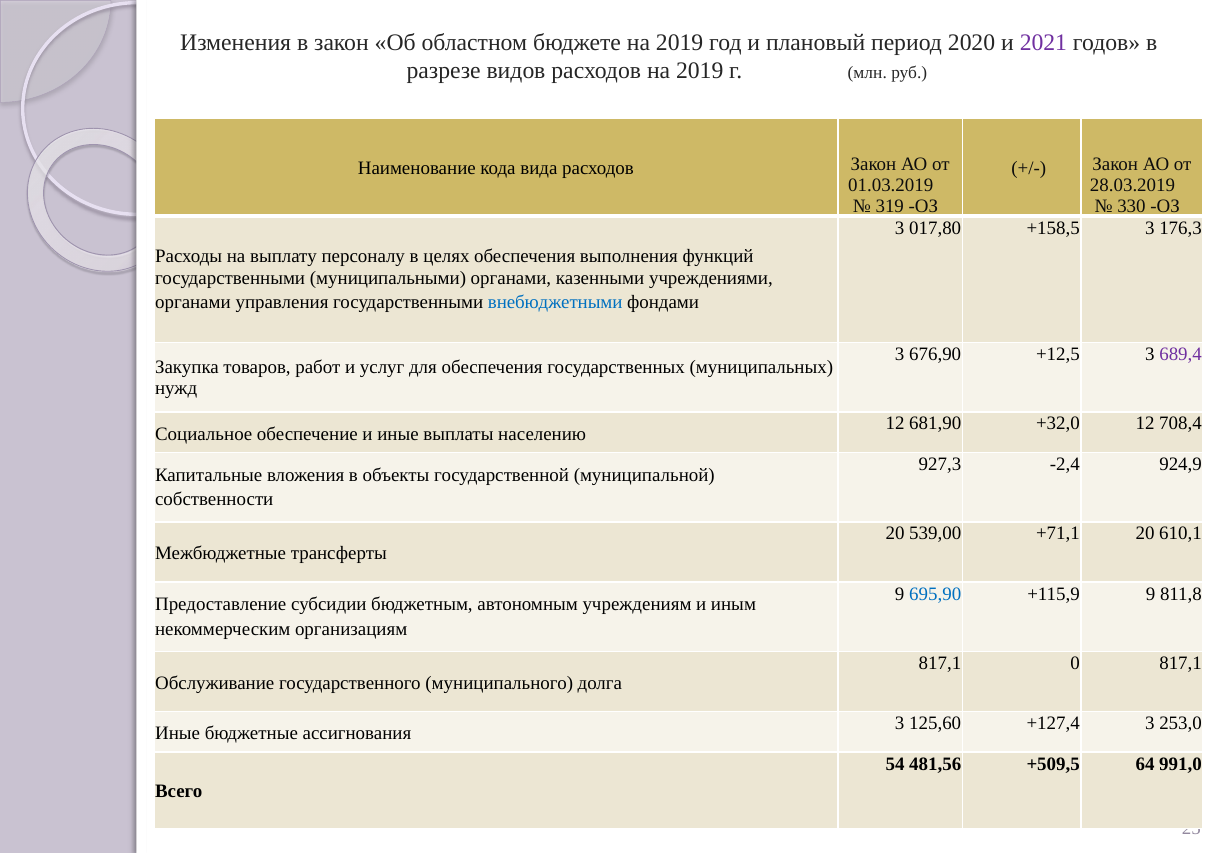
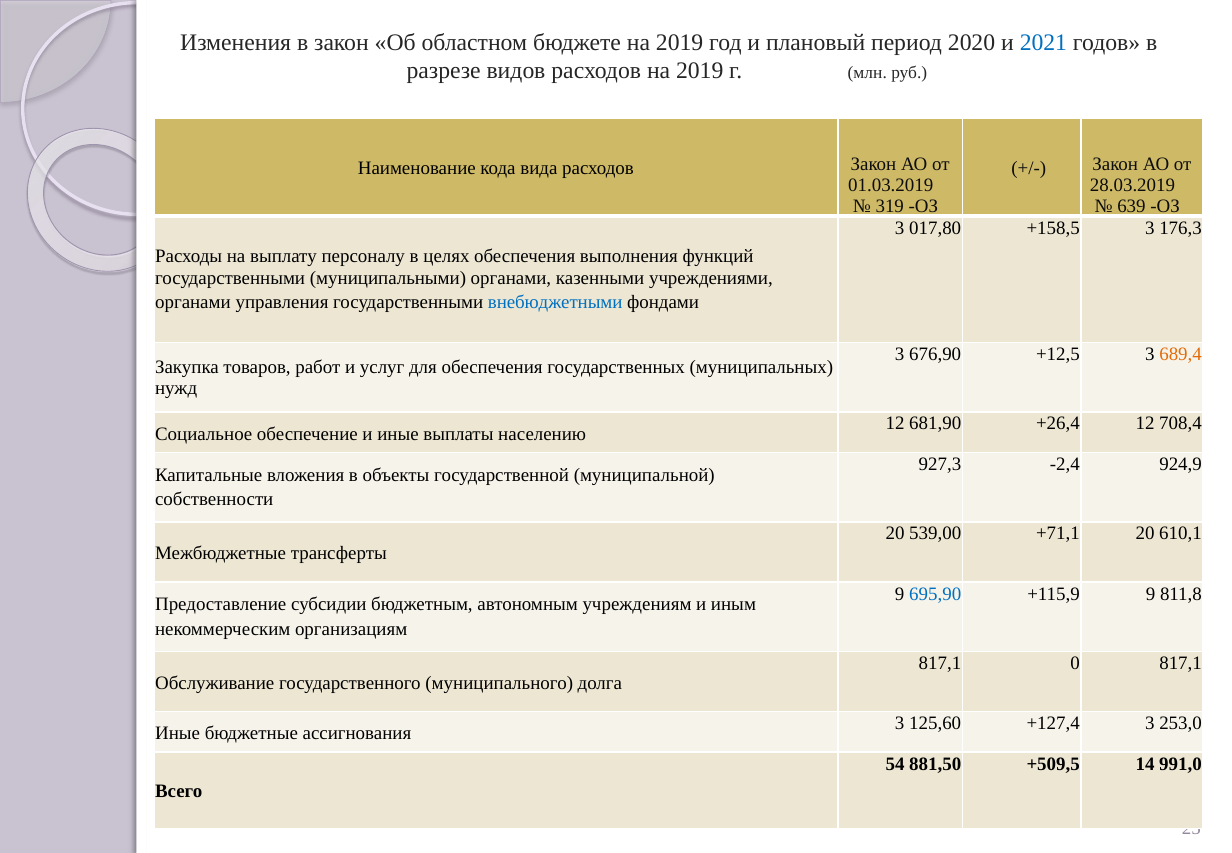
2021 colour: purple -> blue
330: 330 -> 639
689,4 colour: purple -> orange
+32,0: +32,0 -> +26,4
481,56: 481,56 -> 881,50
64: 64 -> 14
